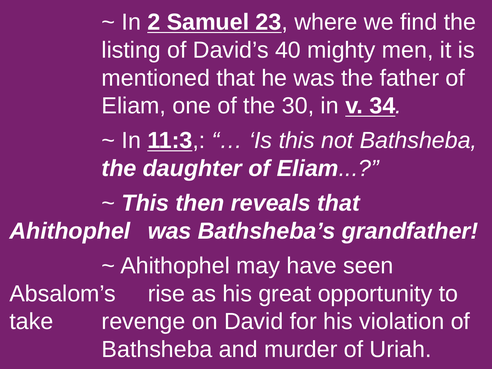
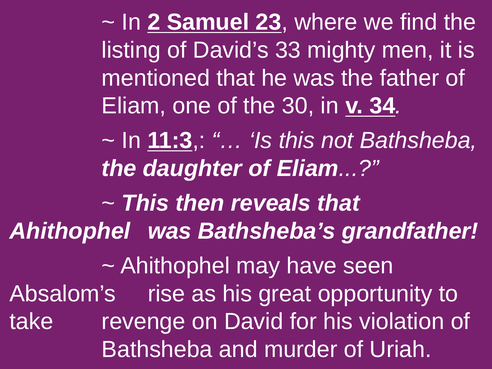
40: 40 -> 33
